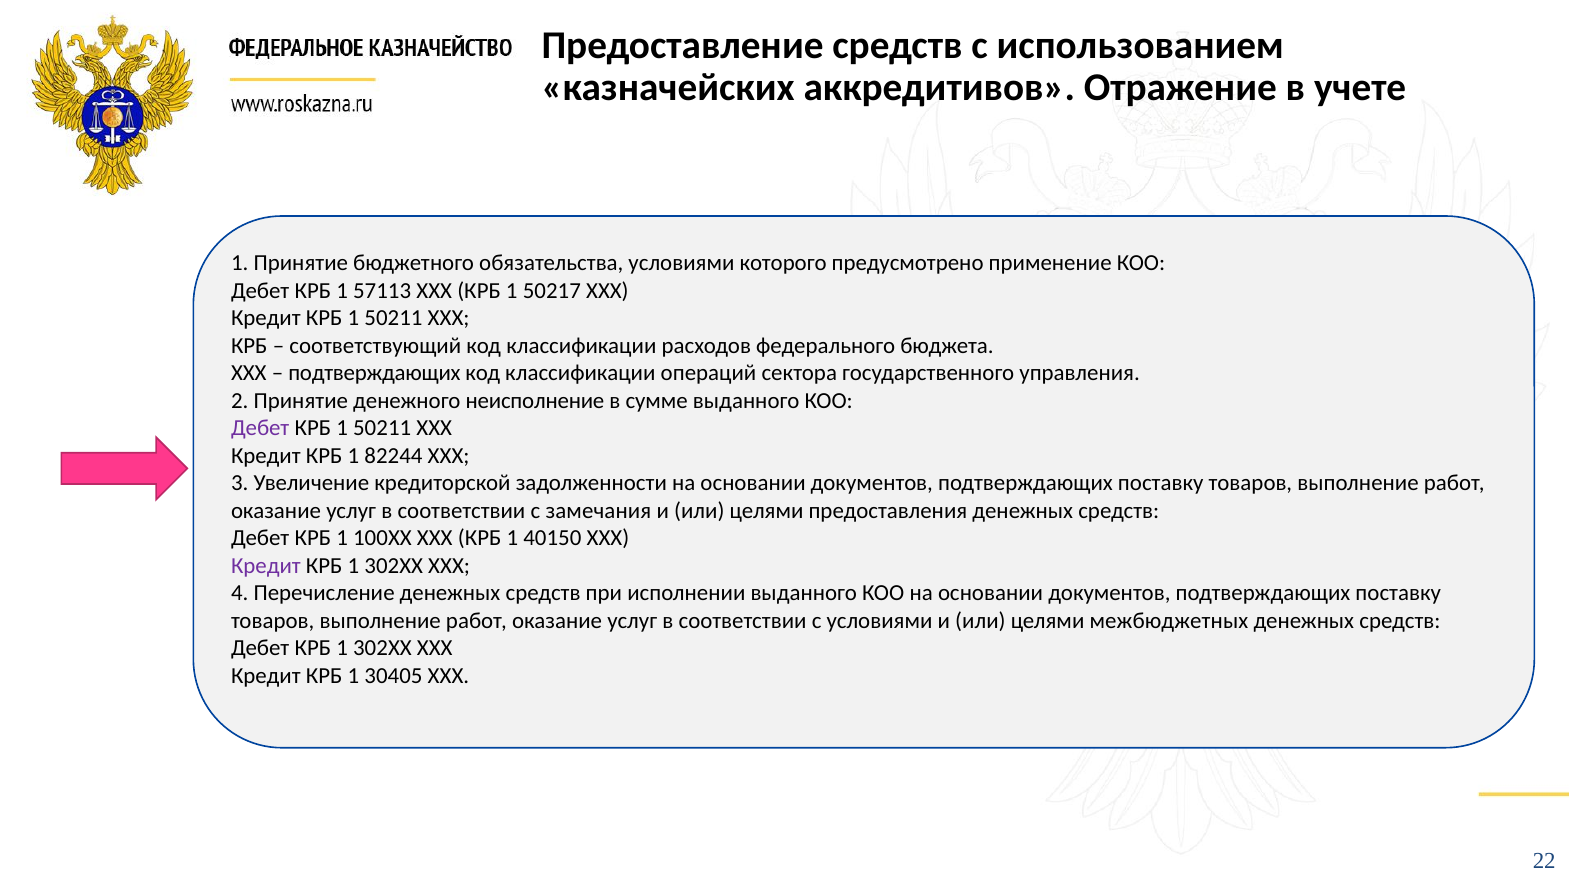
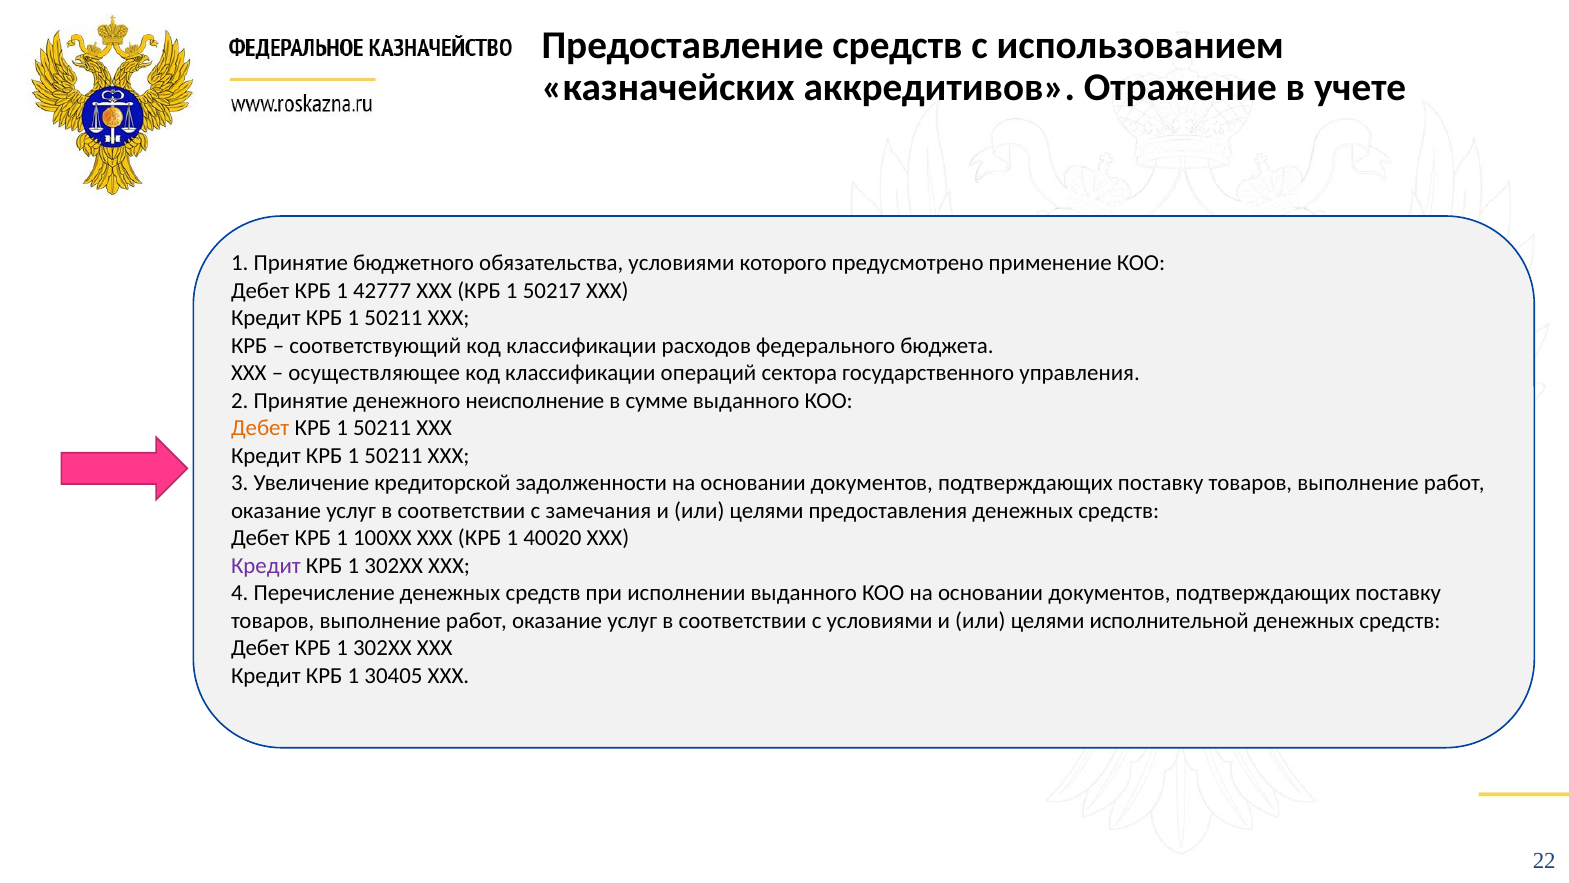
57113: 57113 -> 42777
подтверждающих at (374, 373): подтверждающих -> осуществляющее
Дебет at (260, 428) colour: purple -> orange
82244 at (393, 455): 82244 -> 50211
40150: 40150 -> 40020
межбюджетных: межбюджетных -> исполнительной
